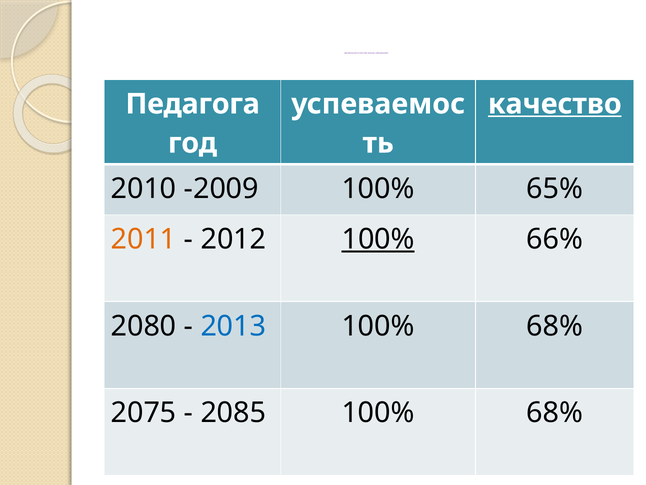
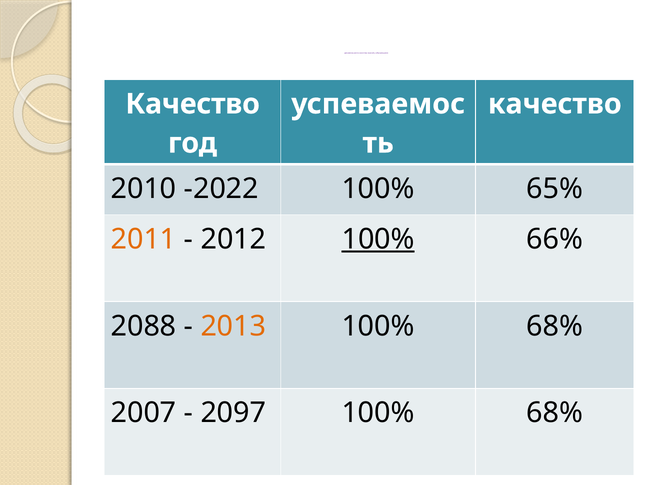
Педагога at (193, 104): Педагога -> Качество
качество at (555, 104) underline: present -> none
-2009: -2009 -> -2022
2080: 2080 -> 2088
2013 colour: blue -> orange
2075: 2075 -> 2007
2085: 2085 -> 2097
